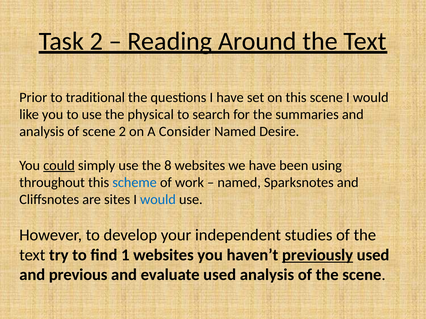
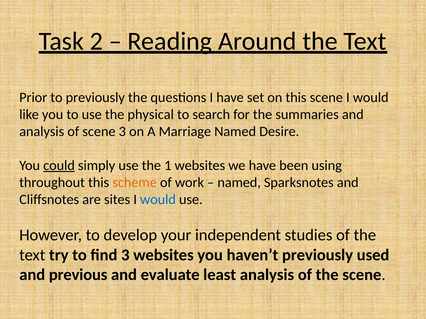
to traditional: traditional -> previously
scene 2: 2 -> 3
Consider: Consider -> Marriage
8: 8 -> 1
scheme colour: blue -> orange
find 1: 1 -> 3
previously at (318, 255) underline: present -> none
evaluate used: used -> least
